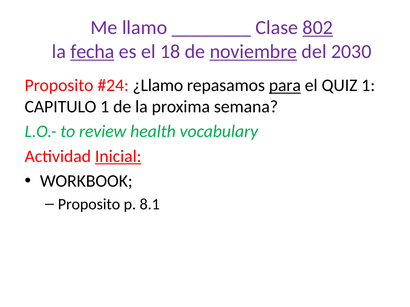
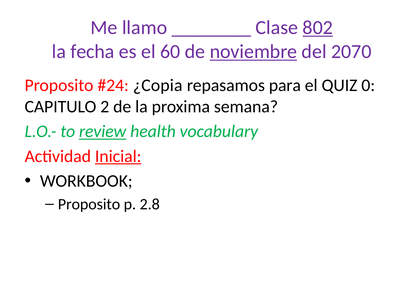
fecha underline: present -> none
18: 18 -> 60
2030: 2030 -> 2070
¿Llamo: ¿Llamo -> ¿Copia
para underline: present -> none
QUIZ 1: 1 -> 0
CAPITULO 1: 1 -> 2
review underline: none -> present
8.1: 8.1 -> 2.8
